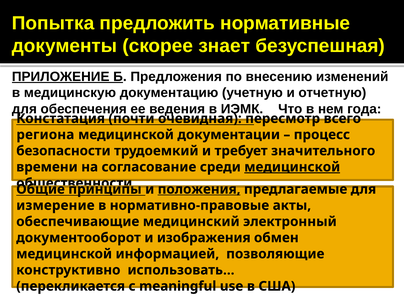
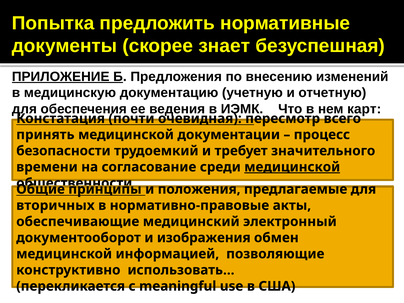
года: года -> карт
региона: региона -> принять
положения underline: present -> none
измерение: измерение -> вторичных
